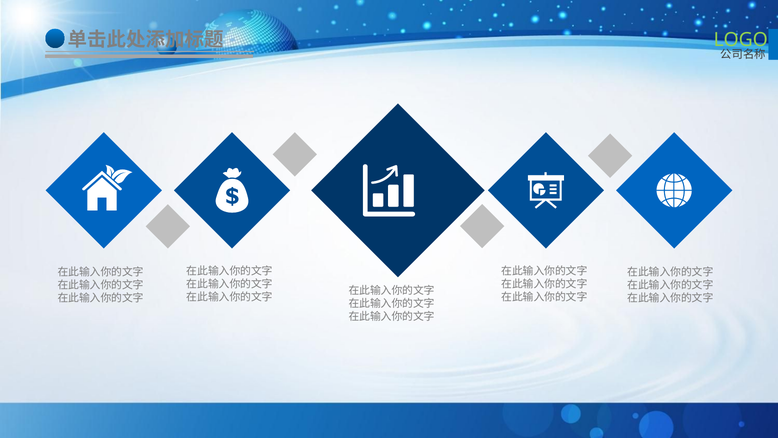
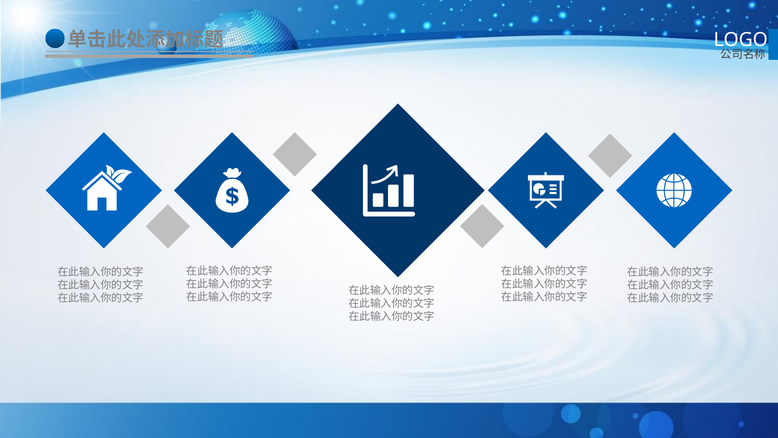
LOGO colour: light green -> white
